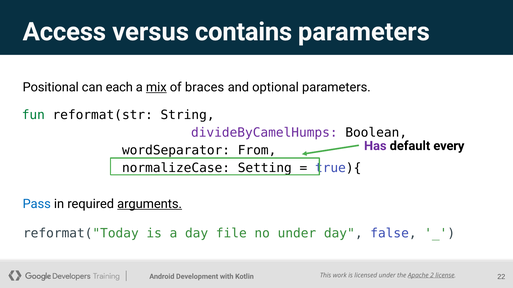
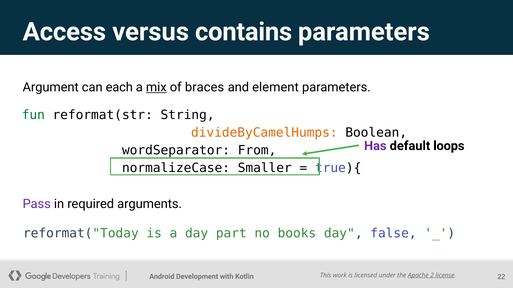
Positional: Positional -> Argument
optional: optional -> element
divideByCamelHumps colour: purple -> orange
every: every -> loops
Setting: Setting -> Smaller
Pass colour: blue -> purple
arguments underline: present -> none
file: file -> part
no under: under -> books
